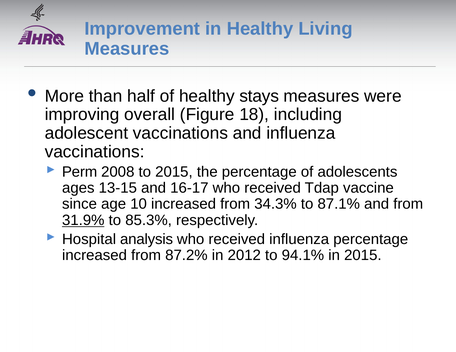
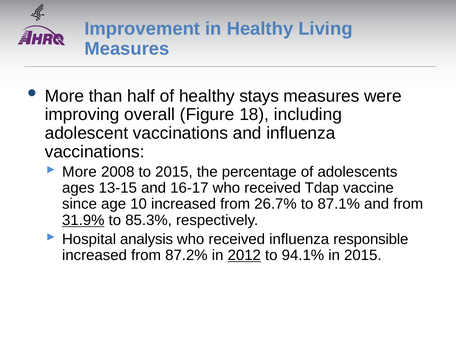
Perm at (80, 172): Perm -> More
34.3%: 34.3% -> 26.7%
influenza percentage: percentage -> responsible
2012 underline: none -> present
